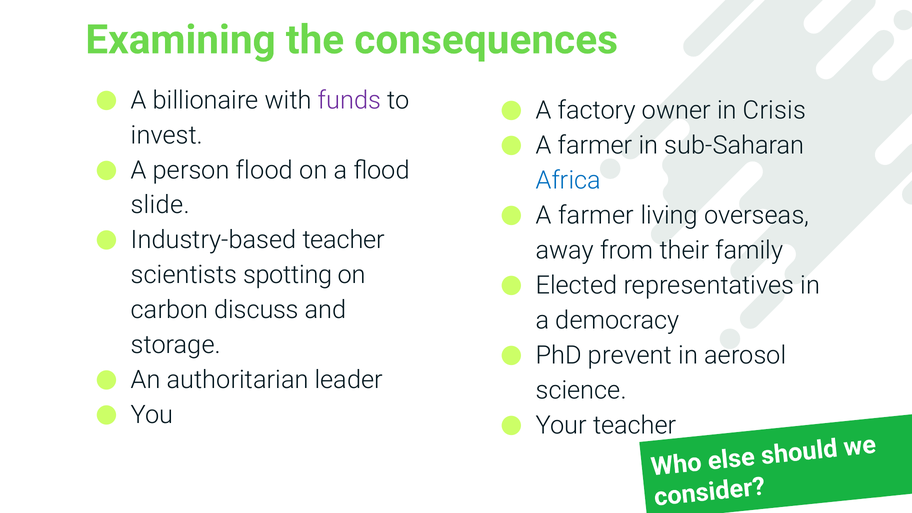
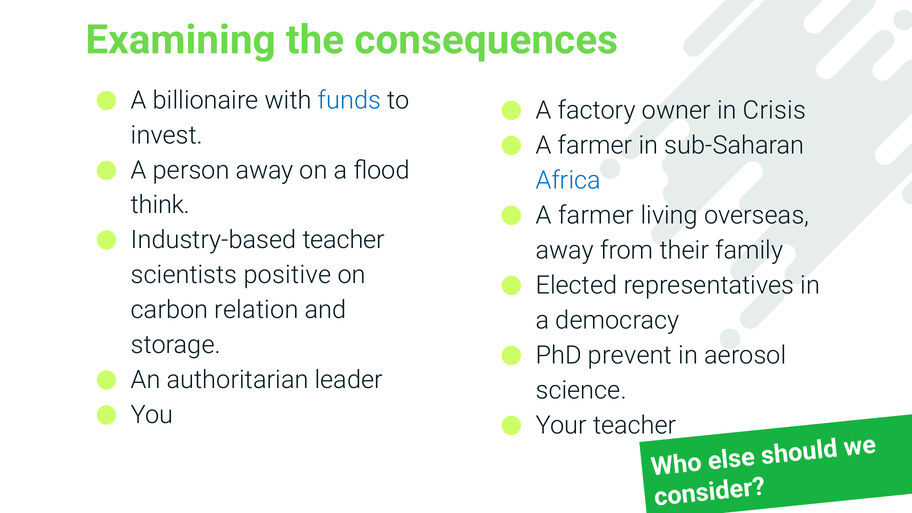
funds colour: purple -> blue
person flood: flood -> away
slide: slide -> think
spotting: spotting -> positive
discuss: discuss -> relation
